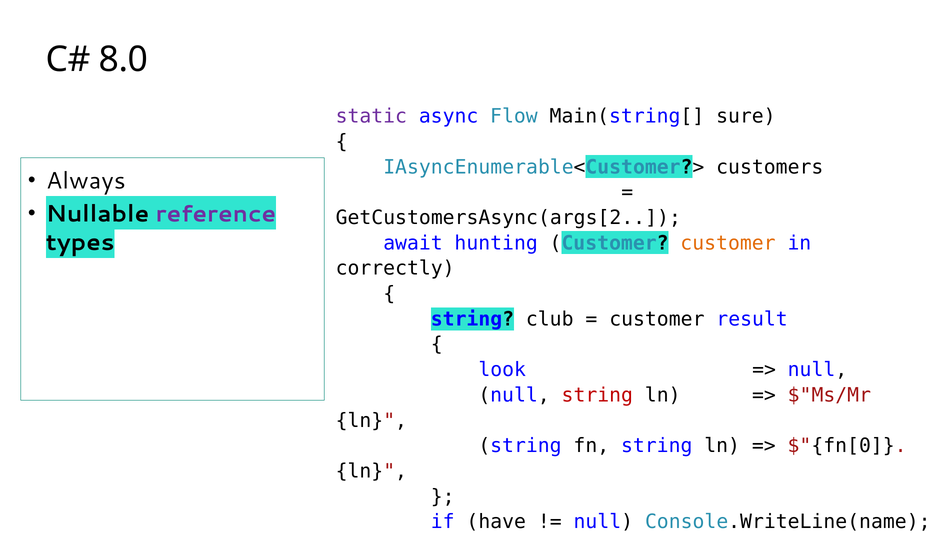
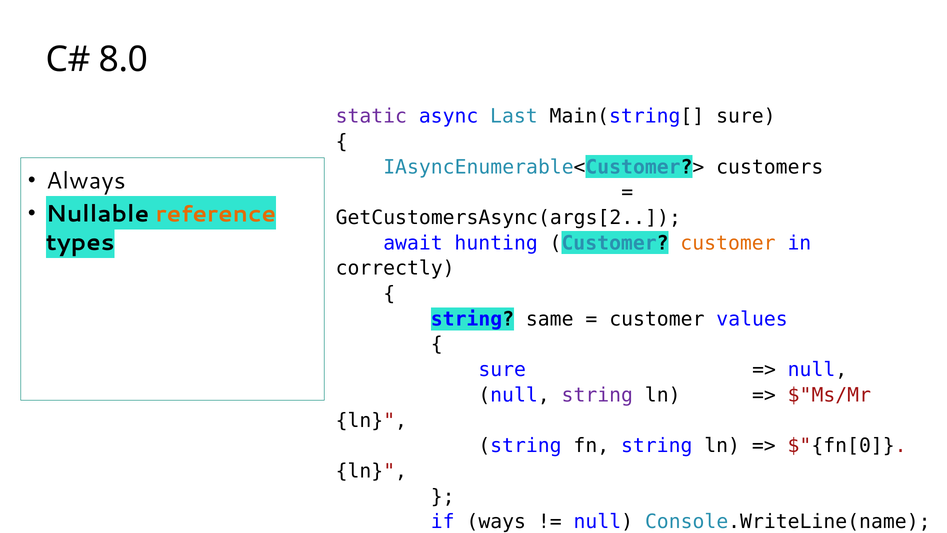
Flow: Flow -> Last
reference colour: purple -> orange
club: club -> same
result: result -> values
look at (502, 370): look -> sure
string at (597, 395) colour: red -> purple
have: have -> ways
